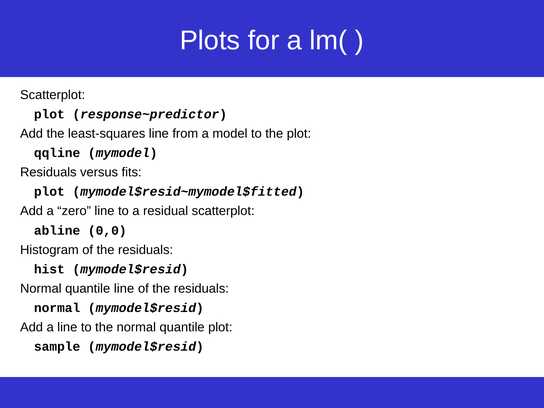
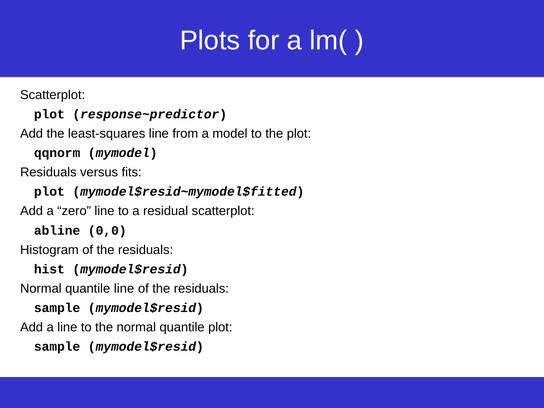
qqline: qqline -> qqnorm
normal at (57, 308): normal -> sample
